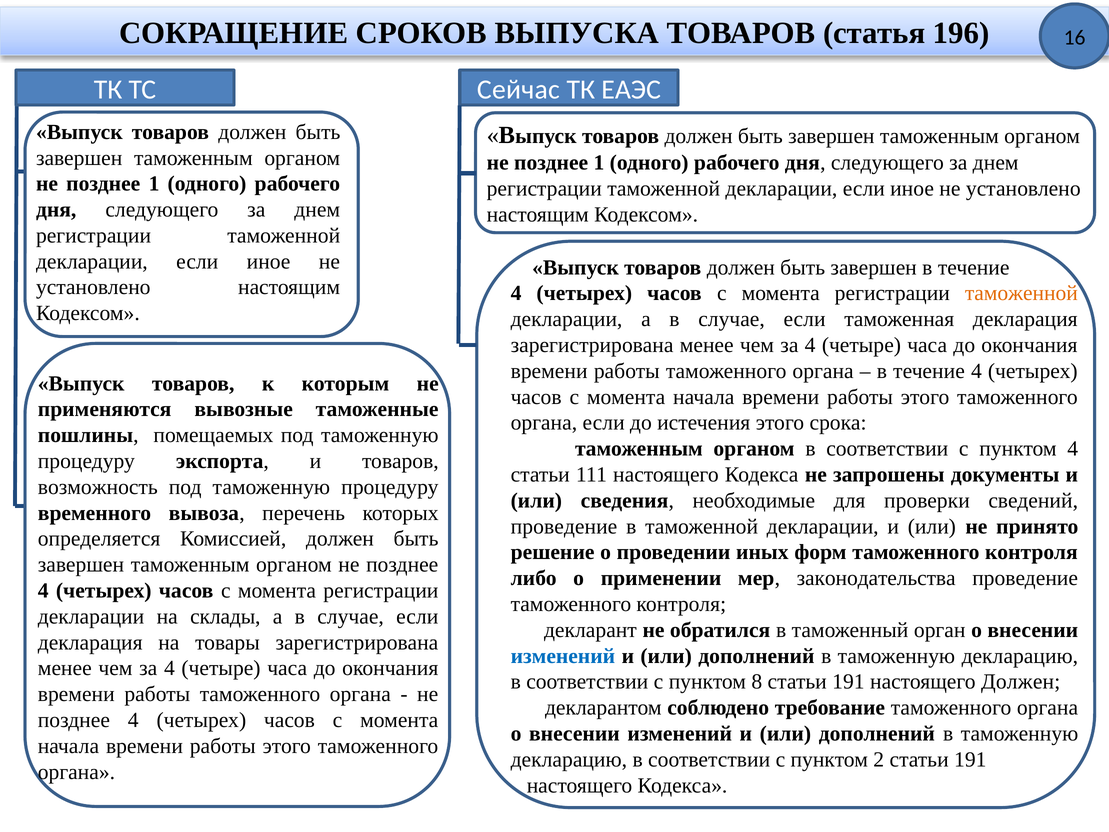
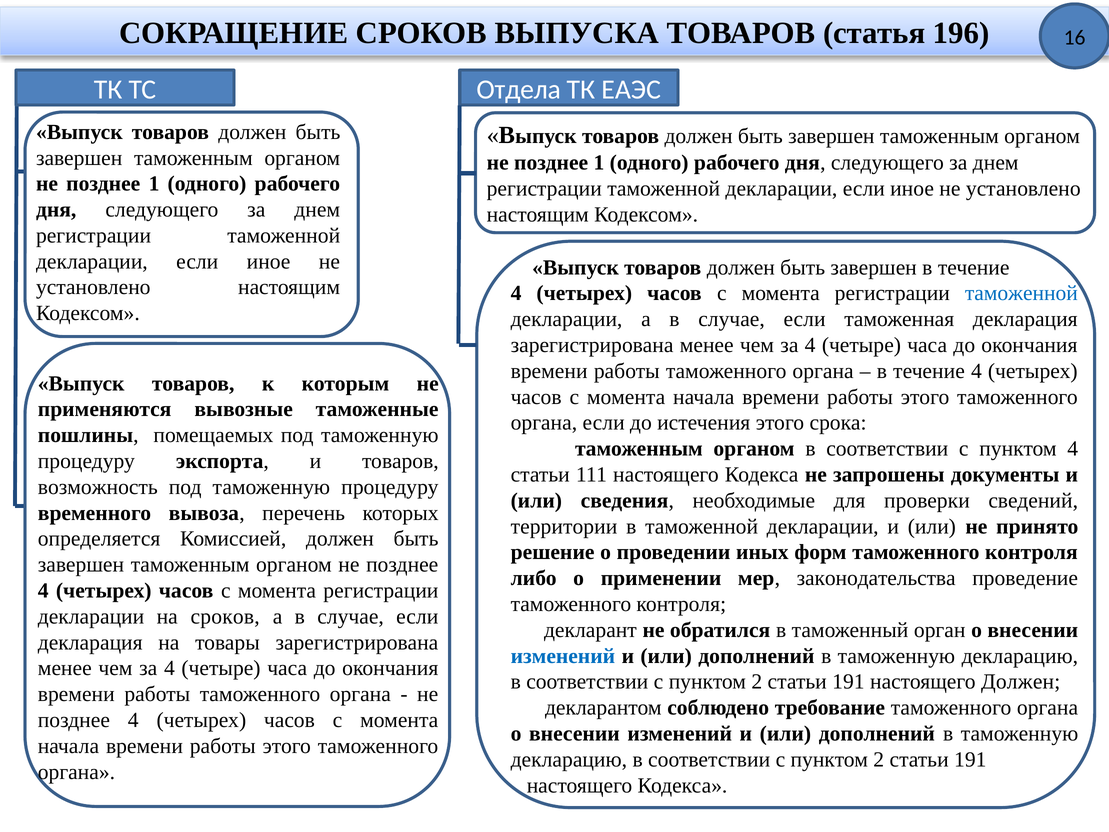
Сейчас: Сейчас -> Отдела
таможенной at (1021, 293) colour: orange -> blue
проведение at (564, 526): проведение -> территории
на склады: склады -> сроков
8 at (757, 682): 8 -> 2
